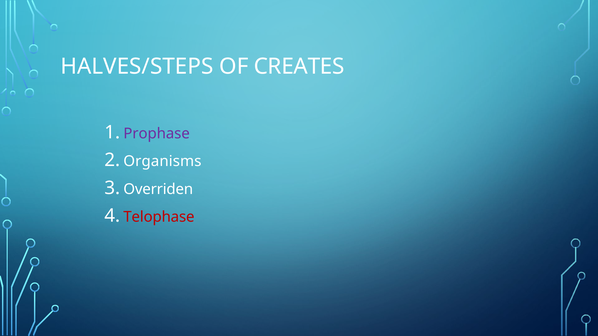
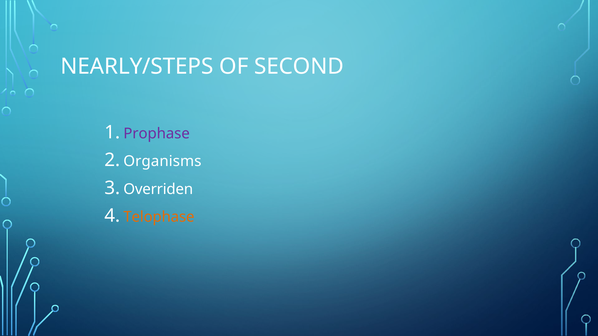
HALVES/STEPS: HALVES/STEPS -> NEARLY/STEPS
CREATES: CREATES -> SECOND
Telophase colour: red -> orange
